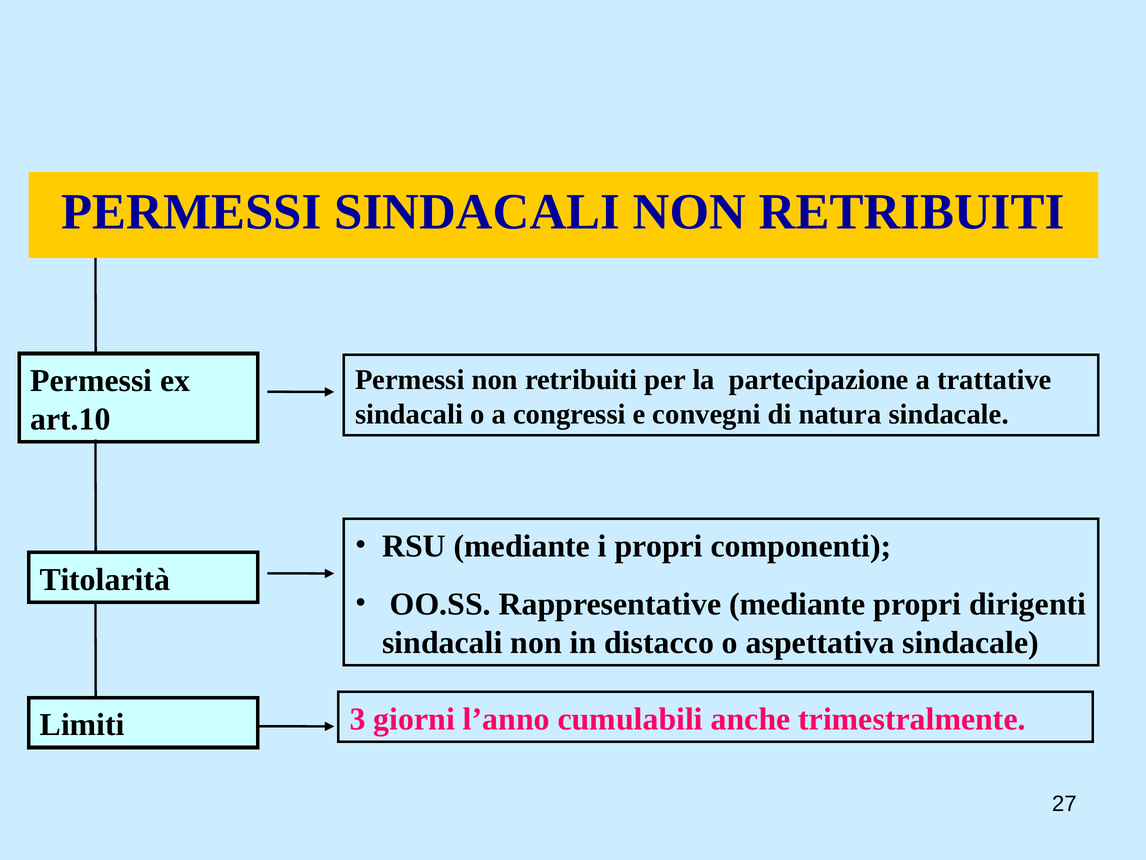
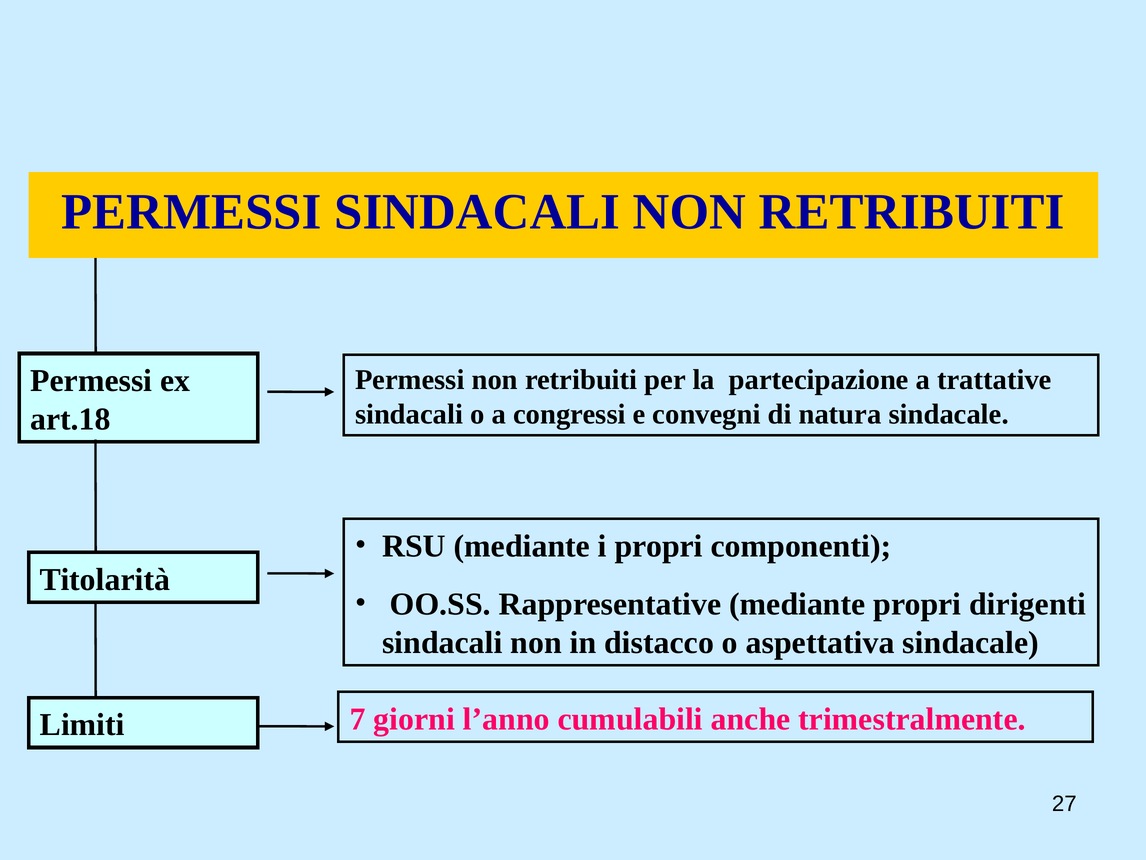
art.10: art.10 -> art.18
3: 3 -> 7
